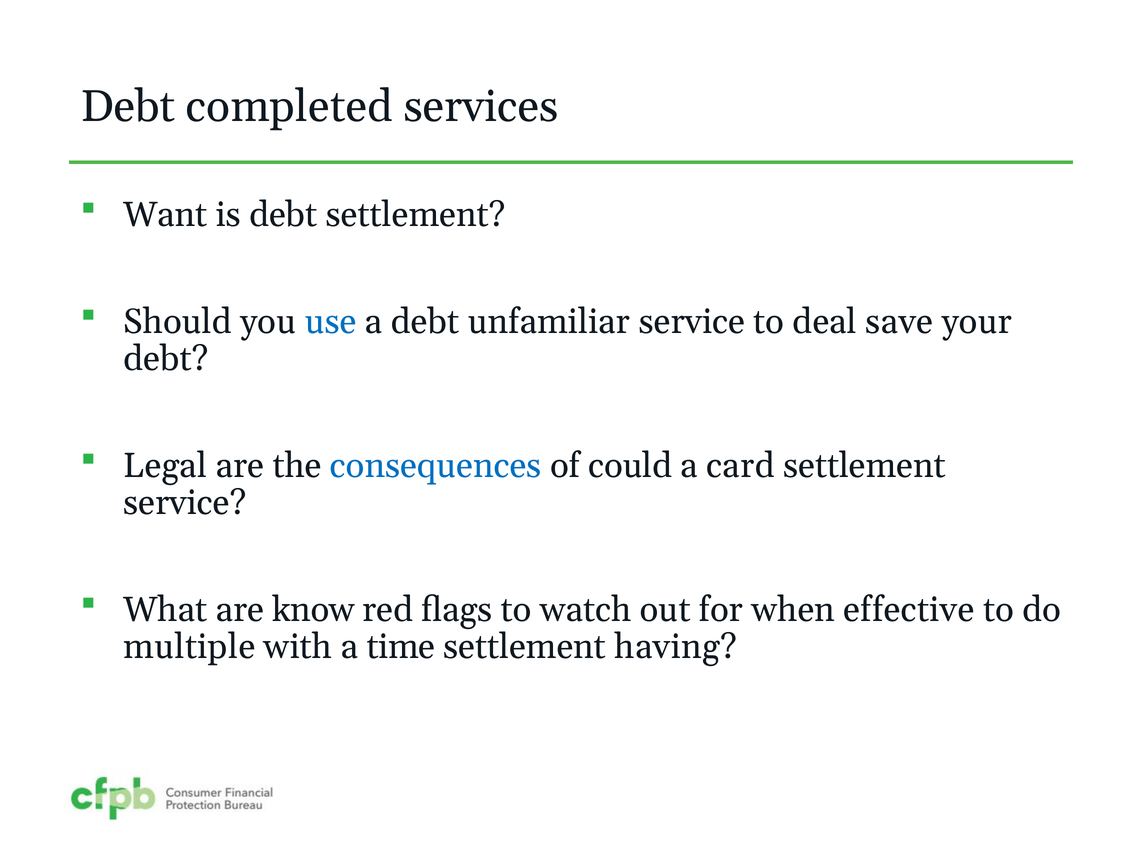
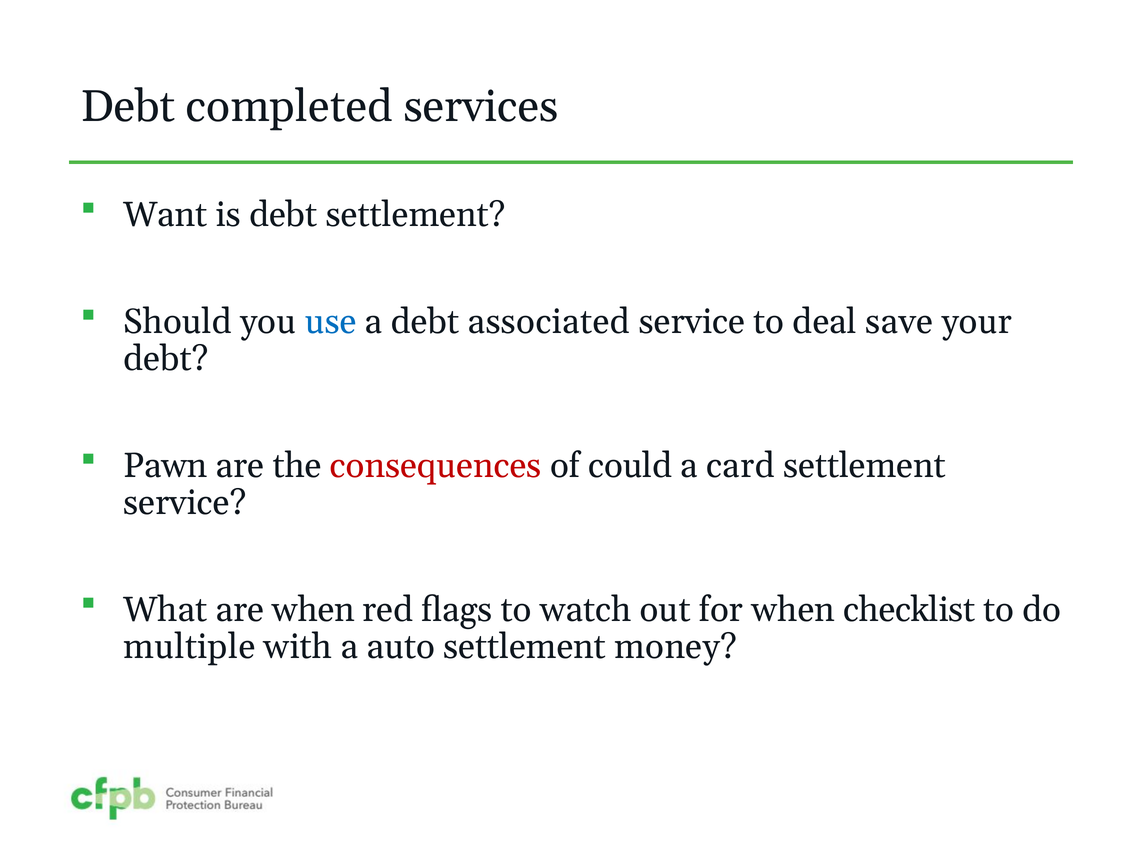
unfamiliar: unfamiliar -> associated
Legal: Legal -> Pawn
consequences colour: blue -> red
are know: know -> when
effective: effective -> checklist
time: time -> auto
having: having -> money
